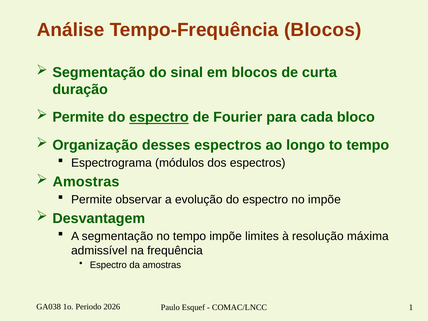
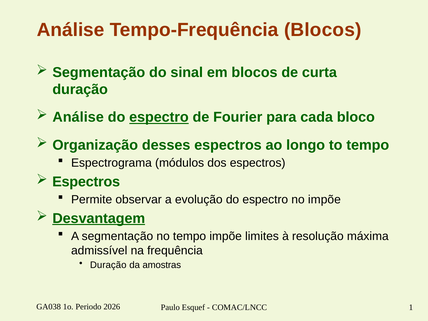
Permite at (78, 117): Permite -> Análise
Amostras at (86, 182): Amostras -> Espectros
Desvantagem underline: none -> present
Espectro at (108, 265): Espectro -> Duração
